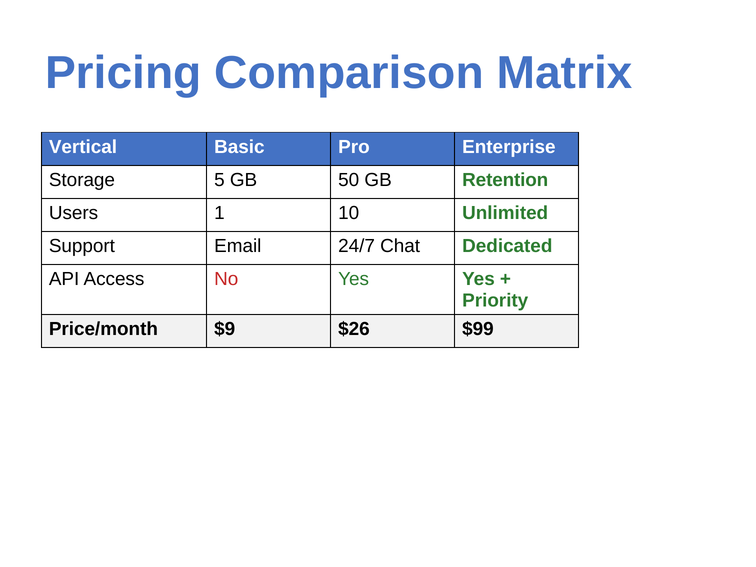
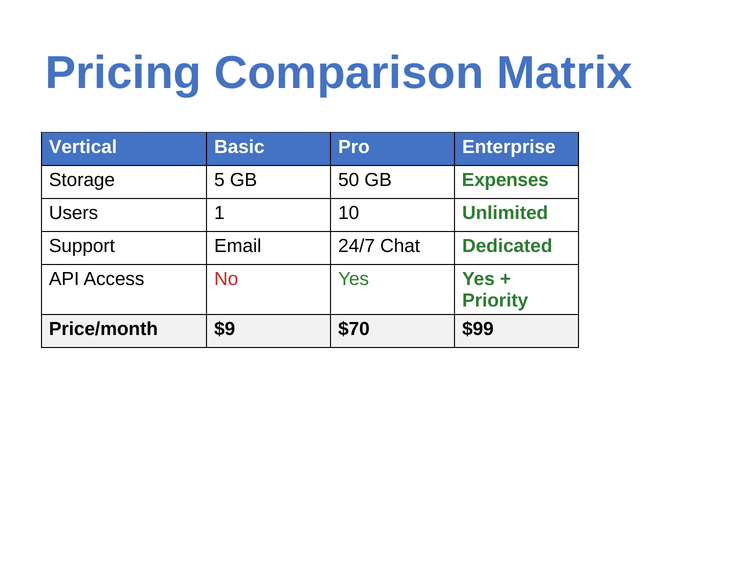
Retention: Retention -> Expenses
$26: $26 -> $70
